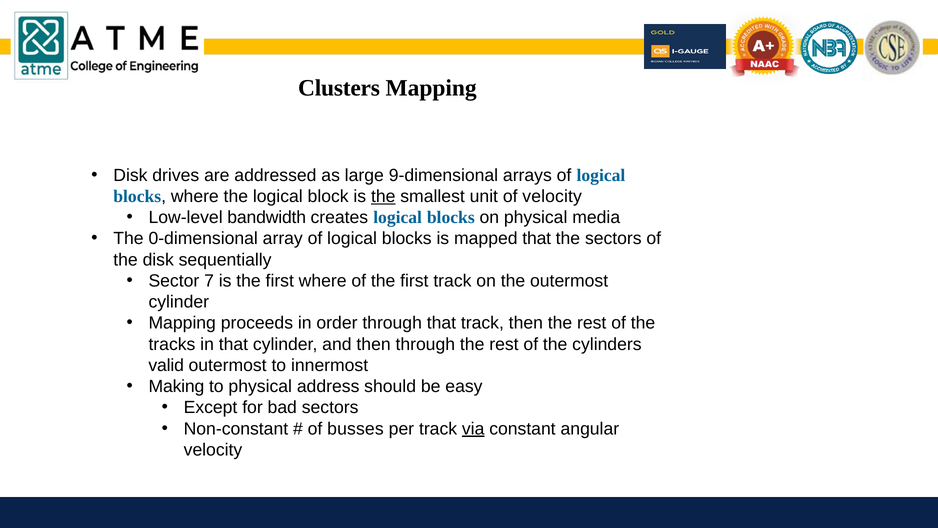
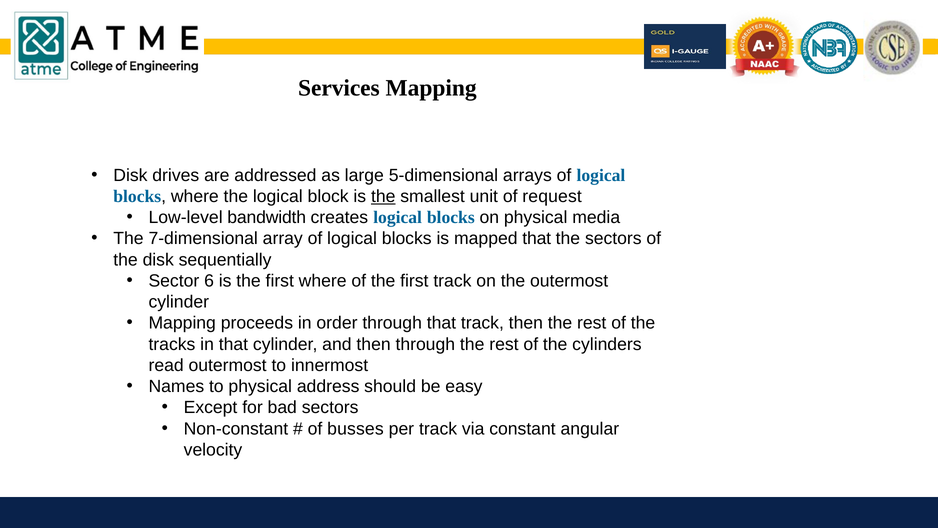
Clusters: Clusters -> Services
9-dimensional: 9-dimensional -> 5-dimensional
of velocity: velocity -> request
0-dimensional: 0-dimensional -> 7-dimensional
7: 7 -> 6
valid: valid -> read
Making: Making -> Names
via underline: present -> none
